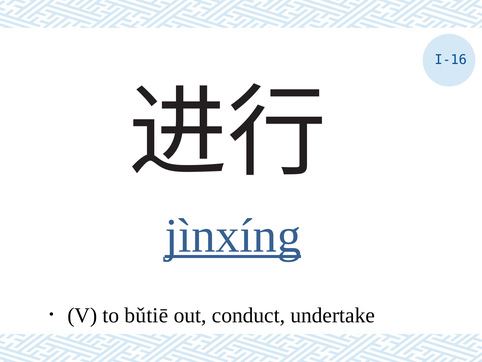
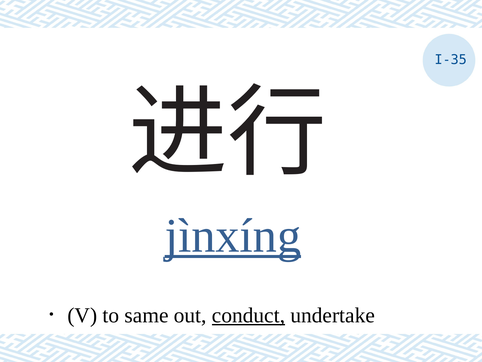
I-16: I-16 -> I-35
bǔtiē: bǔtiē -> same
conduct underline: none -> present
